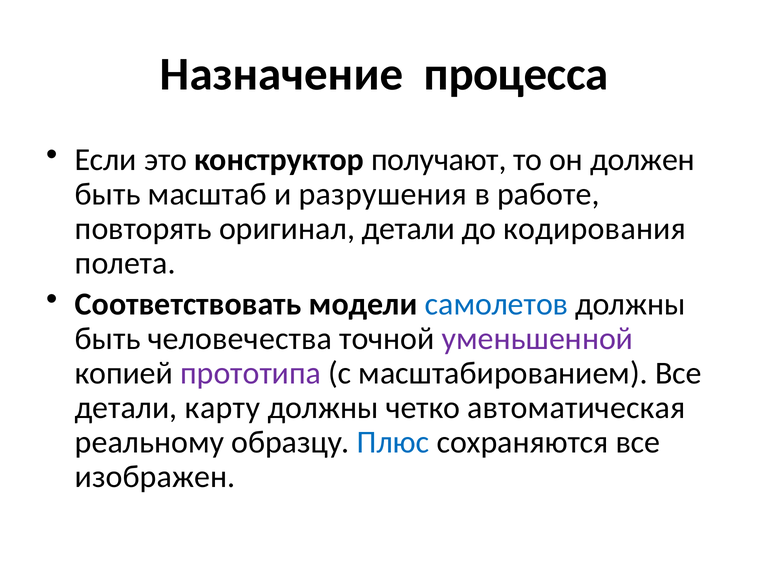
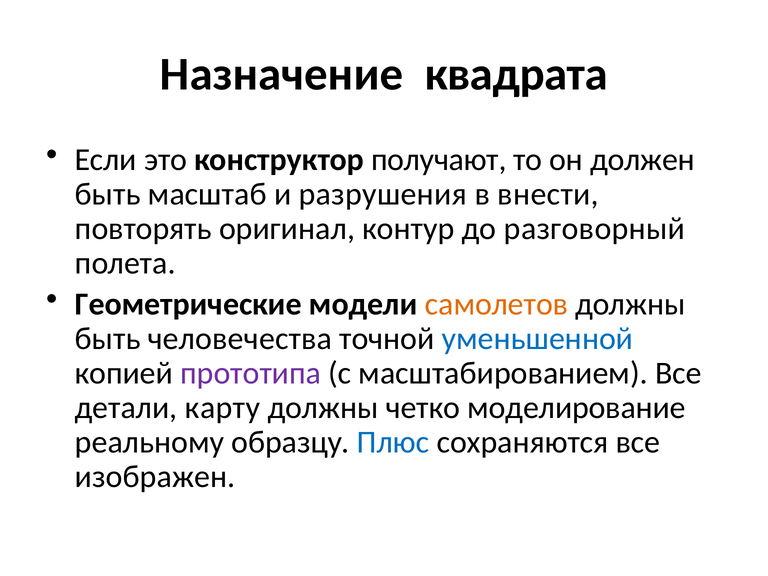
процесса: процесса -> квадрата
работе: работе -> внести
оригинал детали: детали -> контур
кодирования: кодирования -> разговорный
Соответствовать: Соответствовать -> Геометрические
самолетов colour: blue -> orange
уменьшенной colour: purple -> blue
автоматическая: автоматическая -> моделирование
